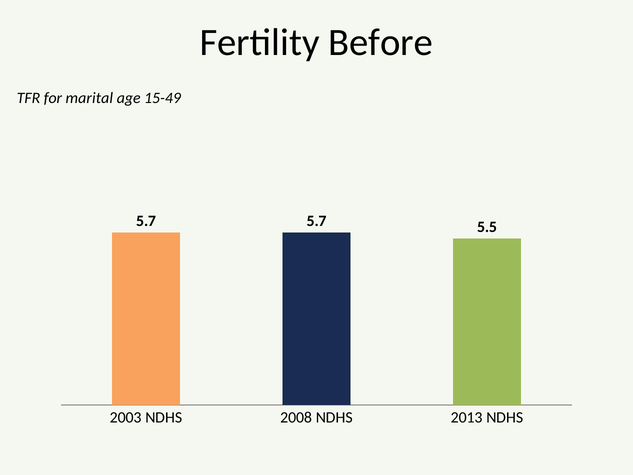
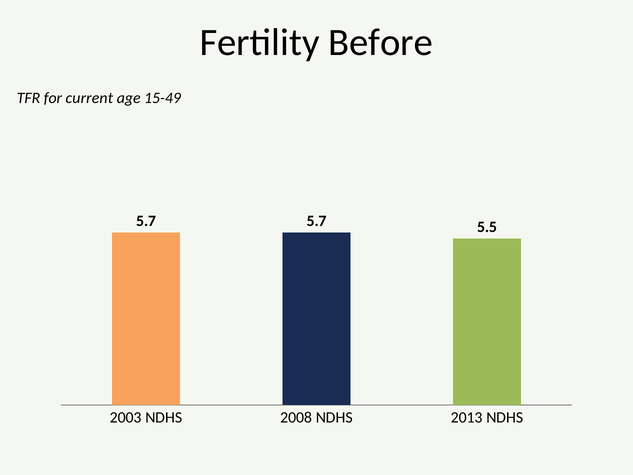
marital: marital -> current
